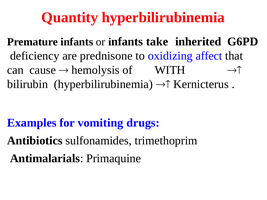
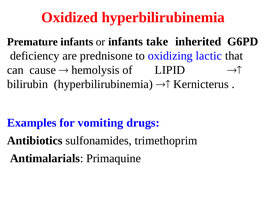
Quantity: Quantity -> Oxidized
affect: affect -> lactic
WITH: WITH -> LIPID
